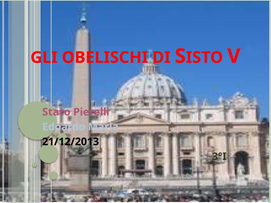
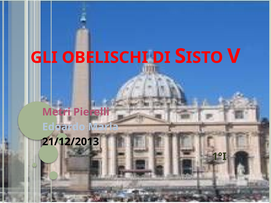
Stato: Stato -> Metri
3°I: 3°I -> 1°I
